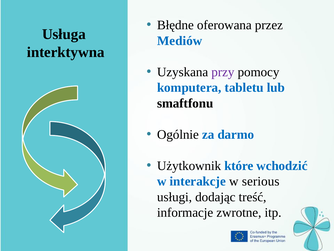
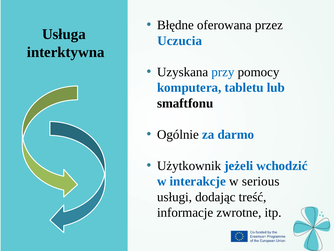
Mediów: Mediów -> Uczucia
przy colour: purple -> blue
które: które -> jeżeli
